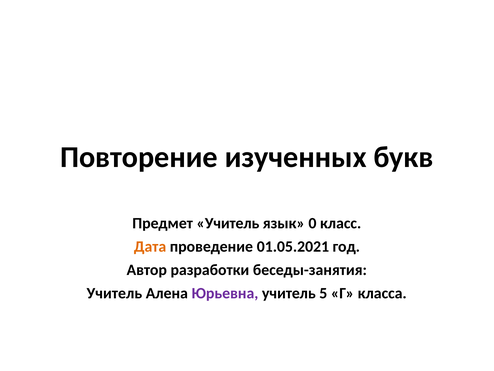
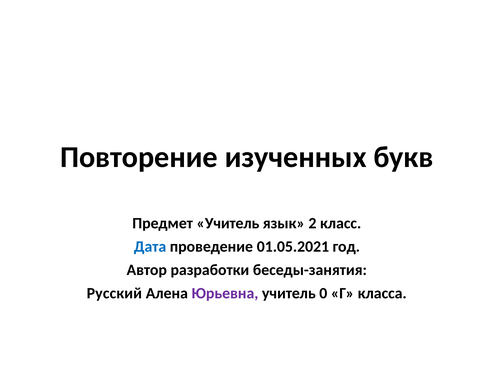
0: 0 -> 2
Дата colour: orange -> blue
Учитель at (114, 293): Учитель -> Русский
5: 5 -> 0
